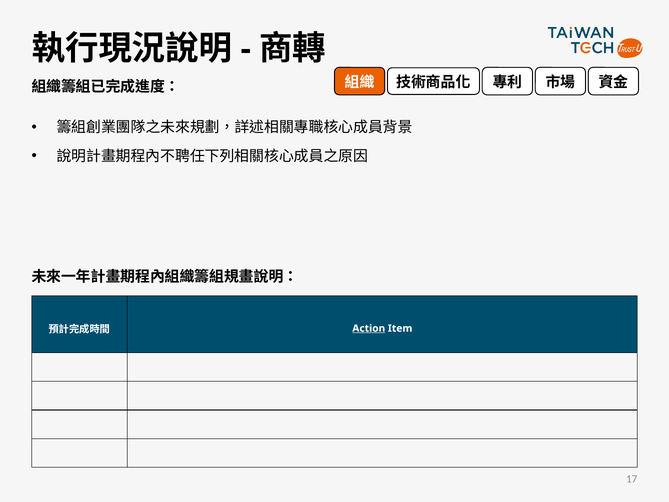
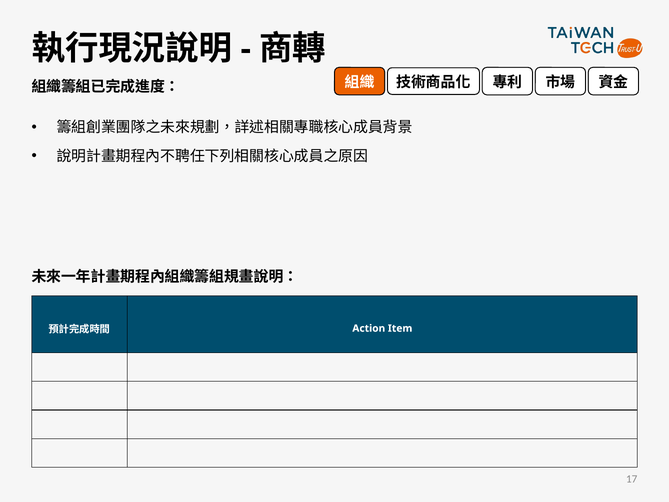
Action underline: present -> none
